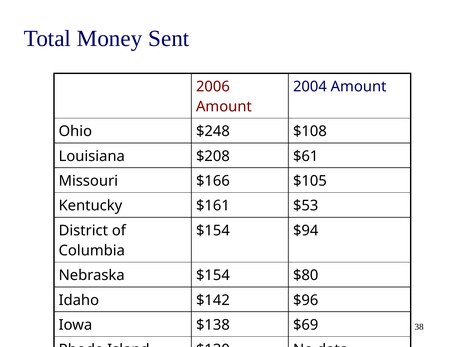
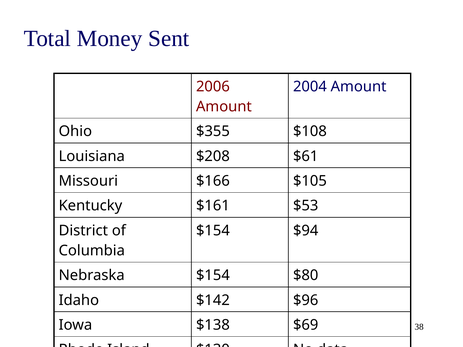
$248: $248 -> $355
